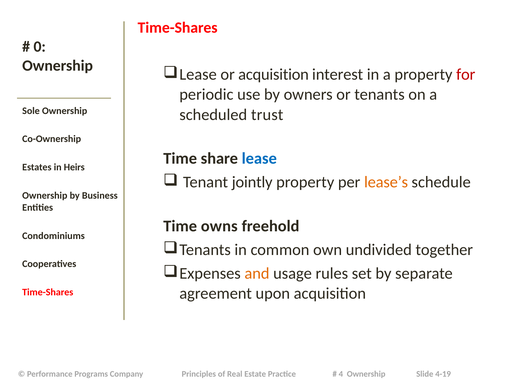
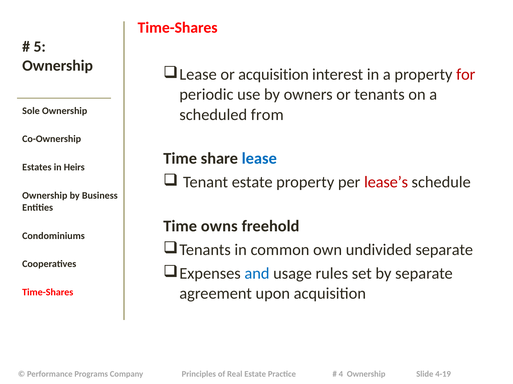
0: 0 -> 5
trust: trust -> from
Tenant jointly: jointly -> estate
lease’s colour: orange -> red
undivided together: together -> separate
and colour: orange -> blue
